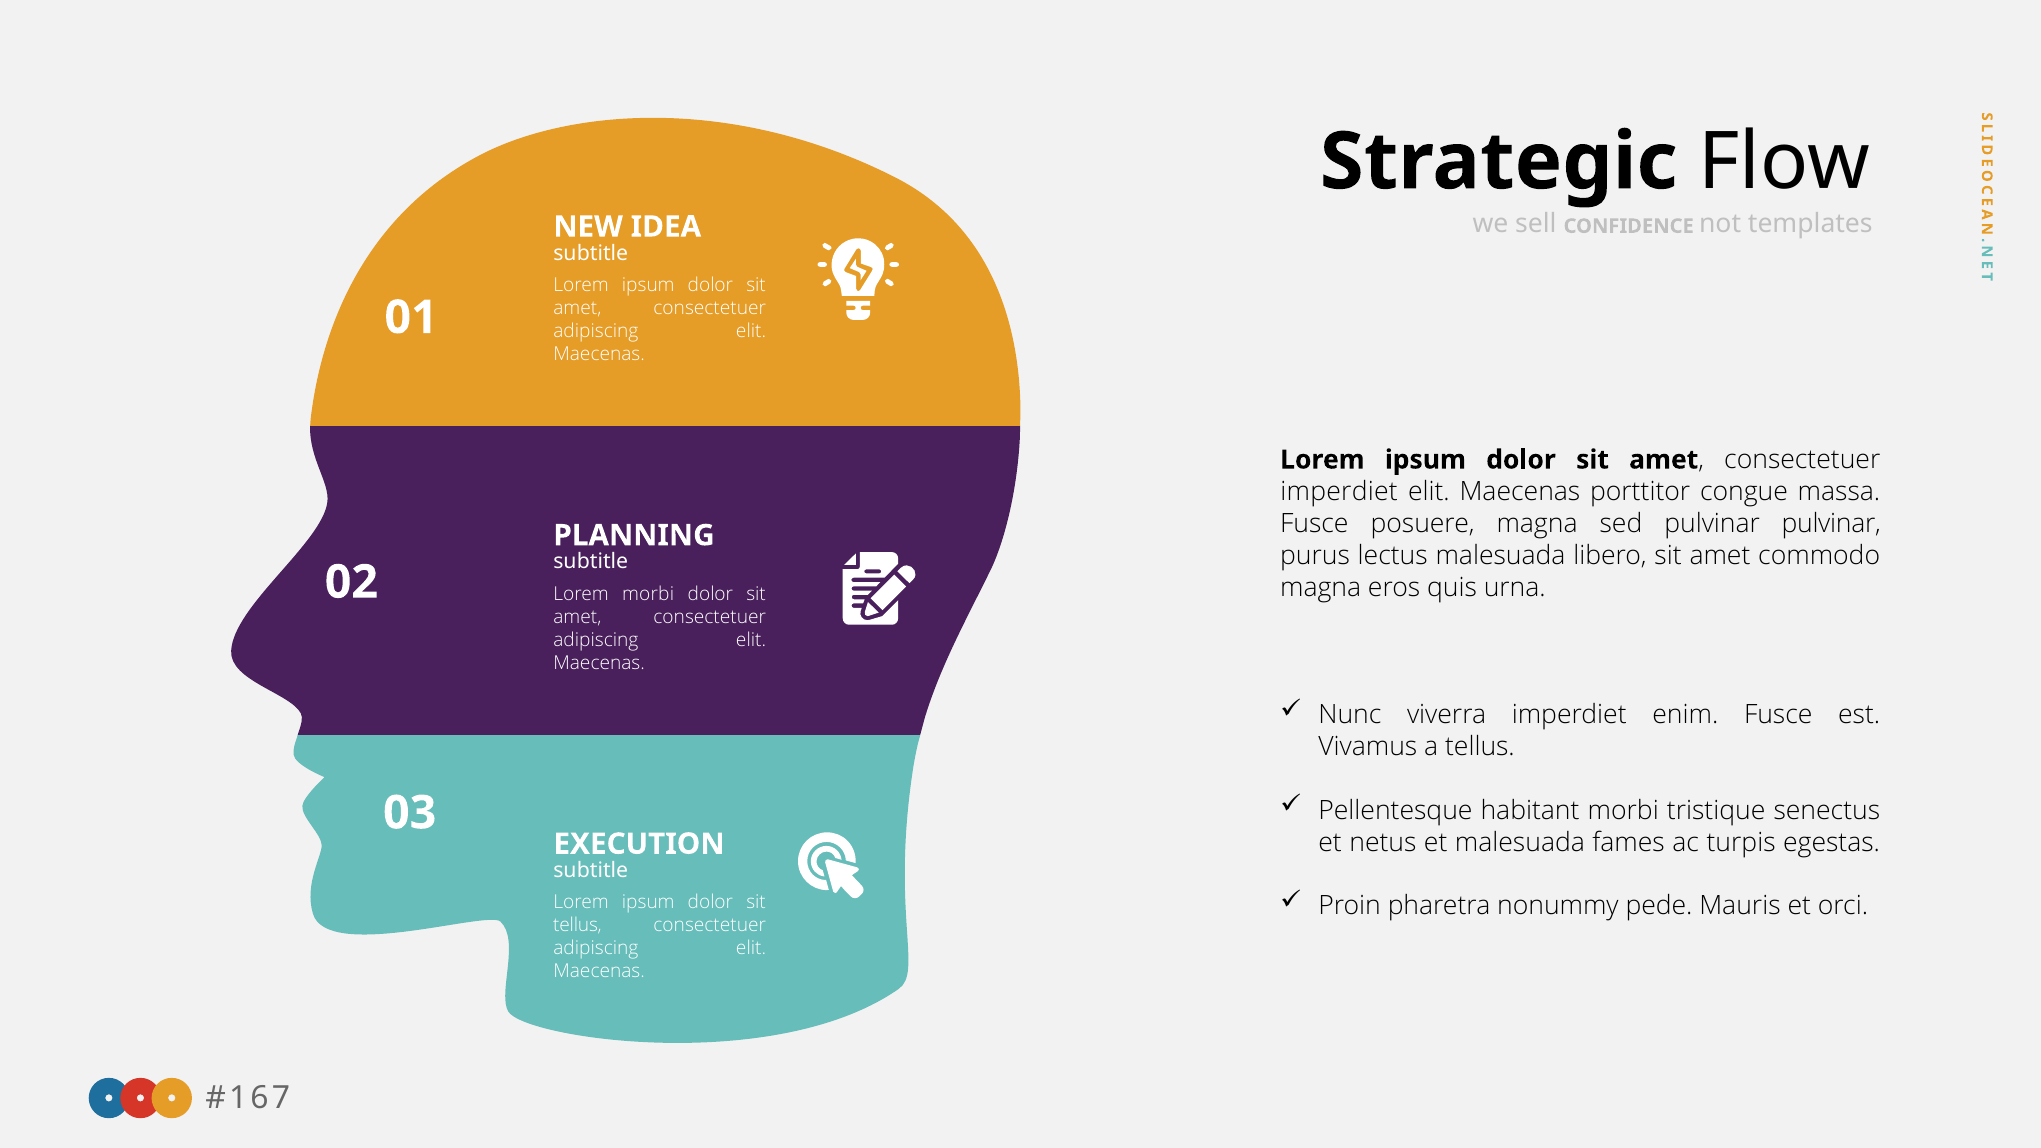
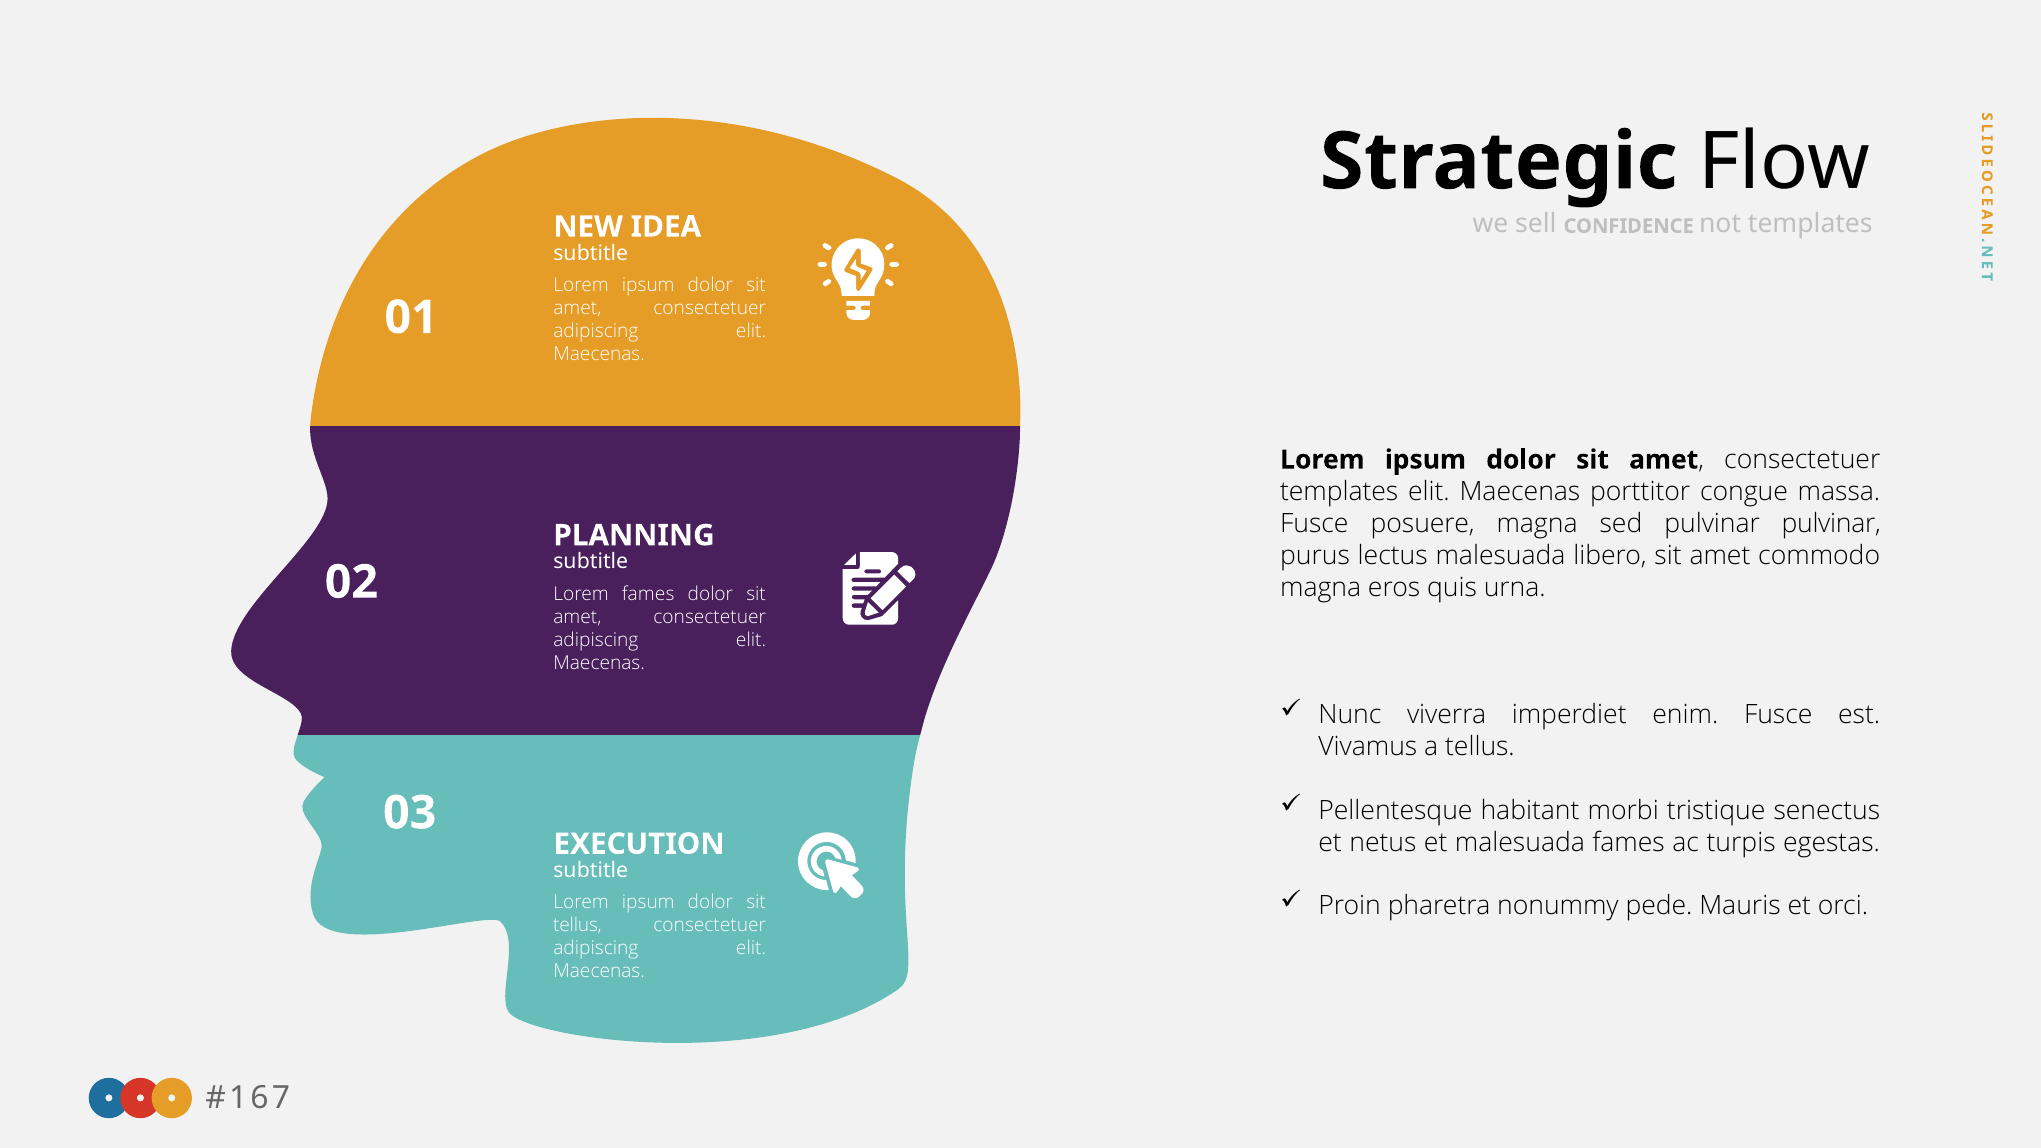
imperdiet at (1339, 492): imperdiet -> templates
Lorem morbi: morbi -> fames
